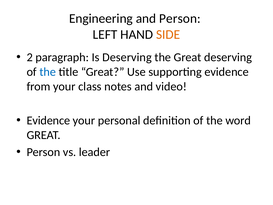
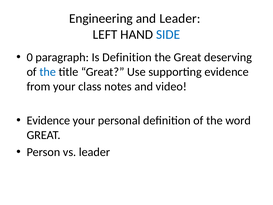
and Person: Person -> Leader
SIDE colour: orange -> blue
2: 2 -> 0
Is Deserving: Deserving -> Definition
